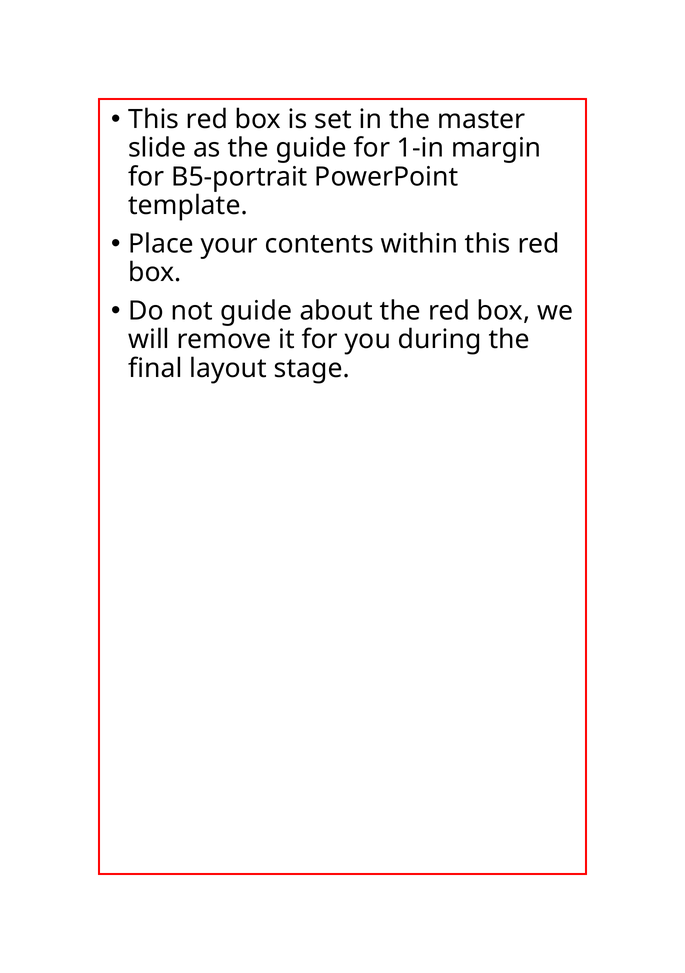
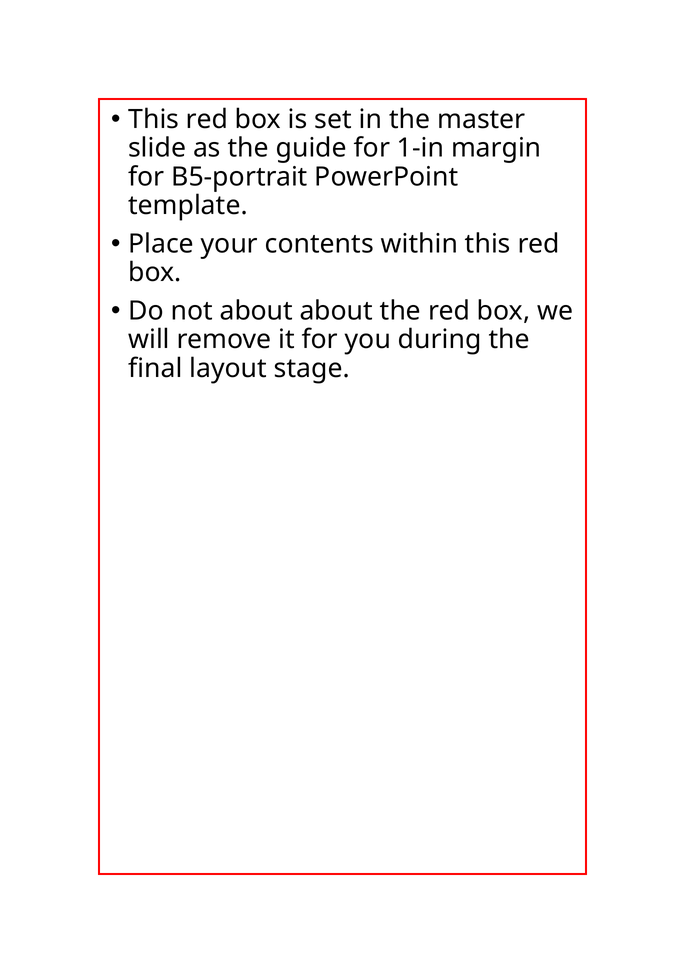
not guide: guide -> about
